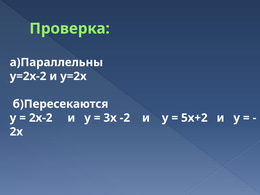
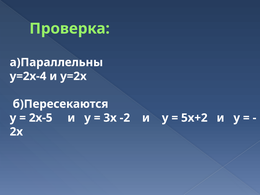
у=2х-2: у=2х-2 -> у=2х-4
2х-2: 2х-2 -> 2х-5
